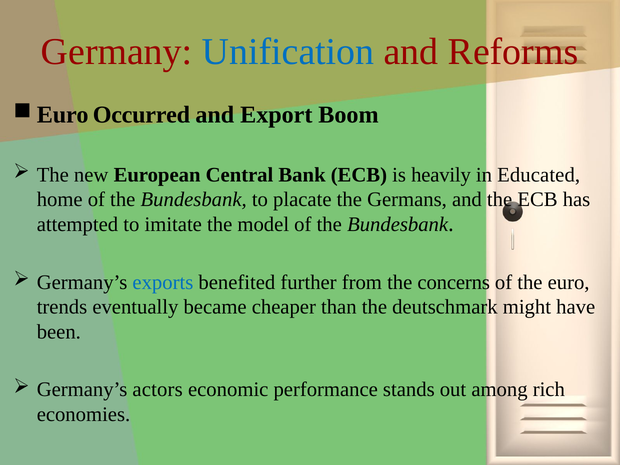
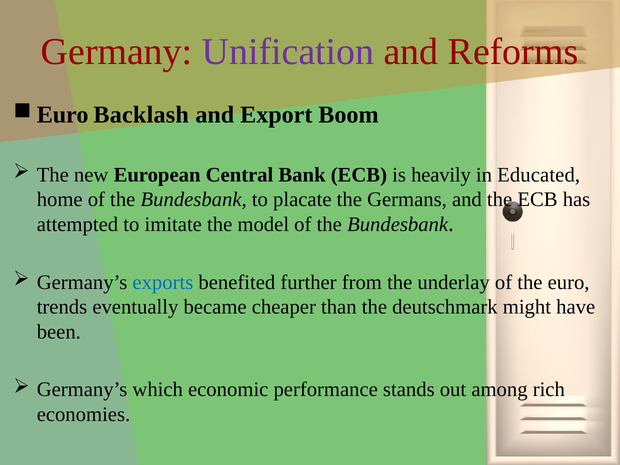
Unification colour: blue -> purple
Occurred: Occurred -> Backlash
concerns: concerns -> underlay
actors: actors -> which
